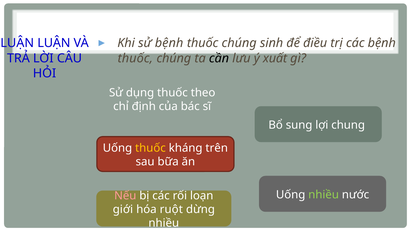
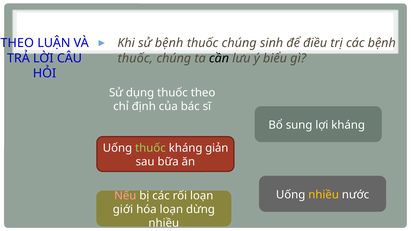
LUẬN at (17, 43): LUẬN -> THEO
xuất: xuất -> biểu
lợi chung: chung -> kháng
thuốc at (150, 148) colour: yellow -> light green
trên: trên -> giản
nhiều at (324, 195) colour: light green -> yellow
hóa ruột: ruột -> loạn
